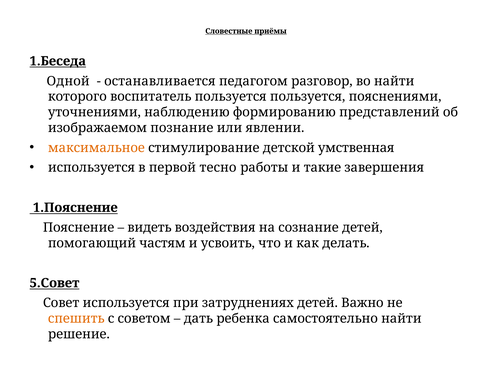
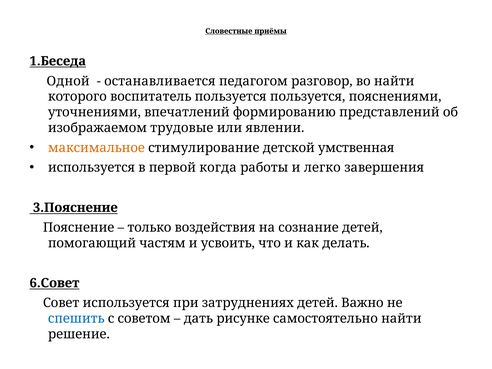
наблюдению: наблюдению -> впечатлений
познание: познание -> трудовые
тесно: тесно -> когда
такие: такие -> легко
1.Пояснение: 1.Пояснение -> 3.Пояснение
видеть: видеть -> только
5.Совет: 5.Совет -> 6.Совет
спешить colour: orange -> blue
ребенка: ребенка -> рисунке
